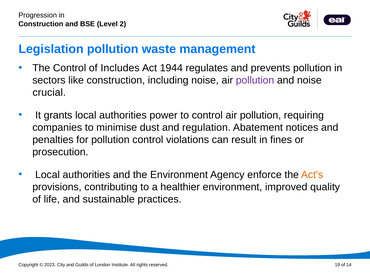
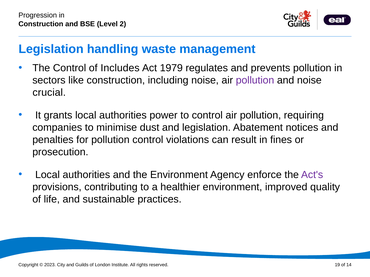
Legislation pollution: pollution -> handling
1944: 1944 -> 1979
and regulation: regulation -> legislation
Act's colour: orange -> purple
